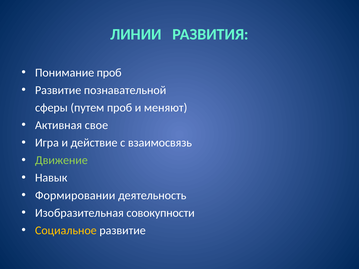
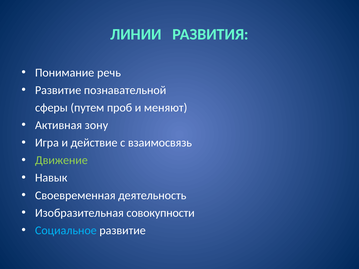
Понимание проб: проб -> речь
свое: свое -> зону
Формировании: Формировании -> Своевременная
Социальное colour: yellow -> light blue
